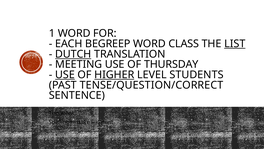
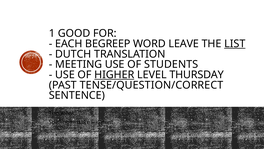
1 WORD: WORD -> GOOD
CLASS: CLASS -> LEAVE
DUTCH underline: present -> none
THURSDAY: THURSDAY -> STUDENTS
USE at (65, 74) underline: present -> none
STUDENTS: STUDENTS -> THURSDAY
